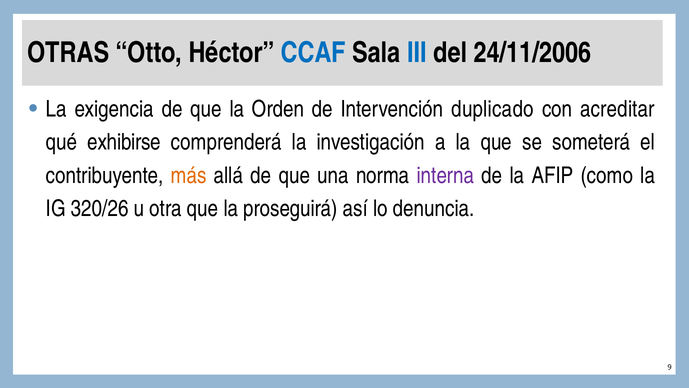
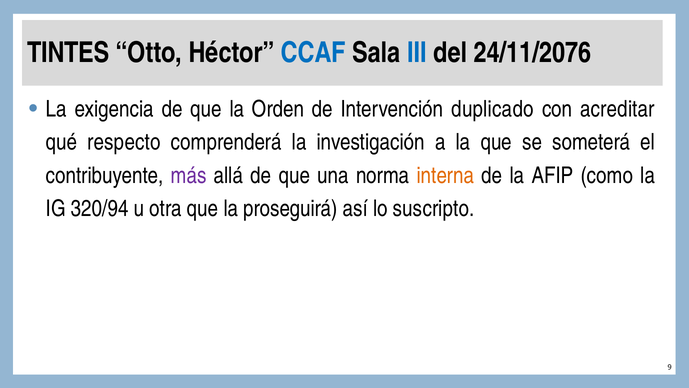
OTRAS: OTRAS -> TINTES
24/11/2006: 24/11/2006 -> 24/11/2076
exhibirse: exhibirse -> respecto
más colour: orange -> purple
interna colour: purple -> orange
320/26: 320/26 -> 320/94
denuncia: denuncia -> suscripto
